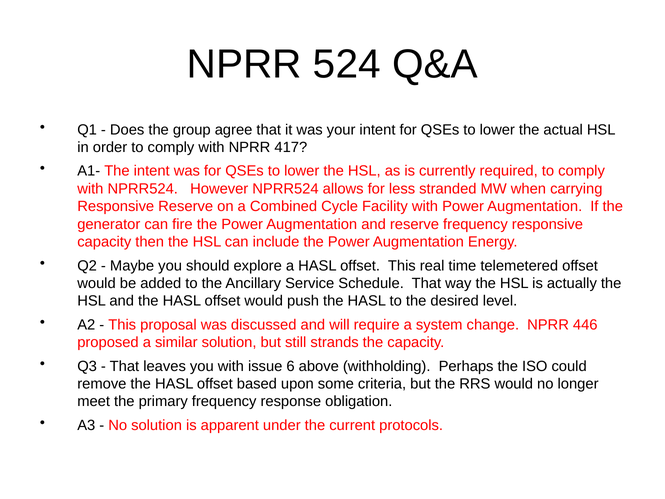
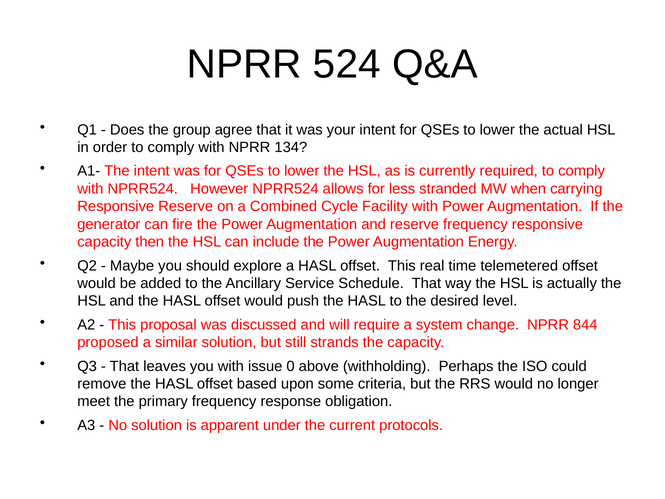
417: 417 -> 134
446: 446 -> 844
6: 6 -> 0
